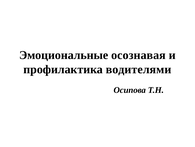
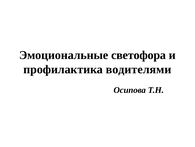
осознавая: осознавая -> светофора
